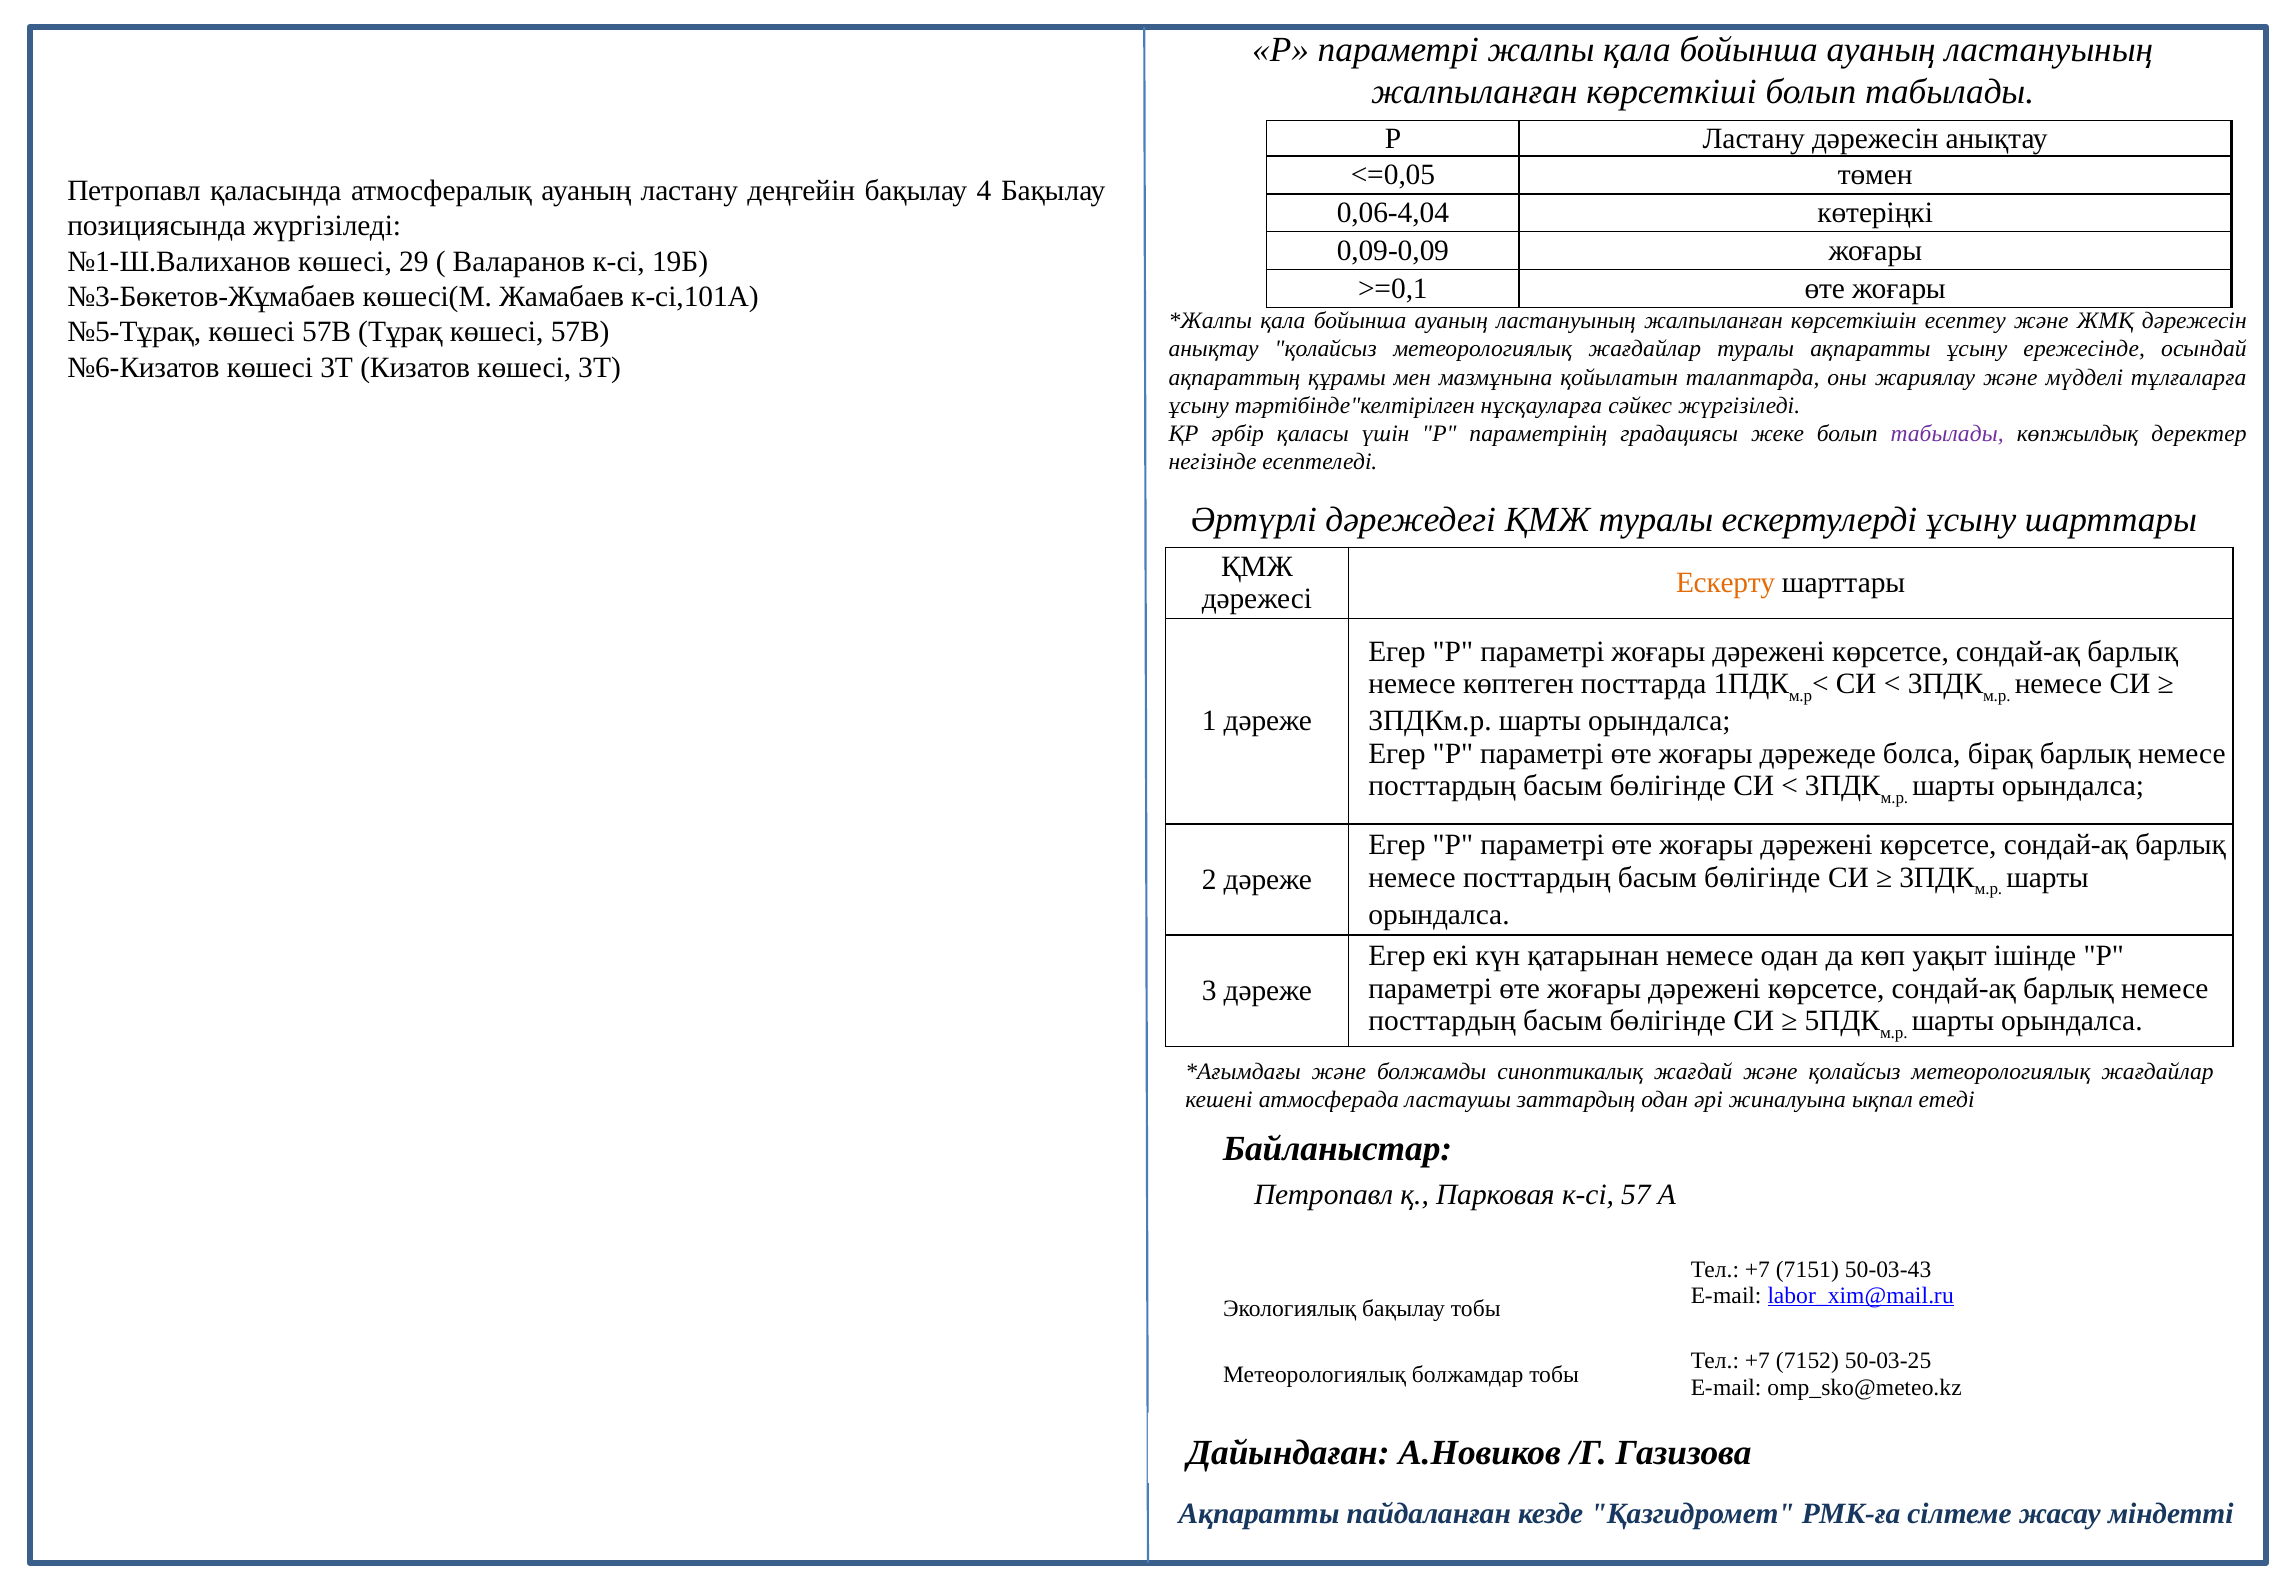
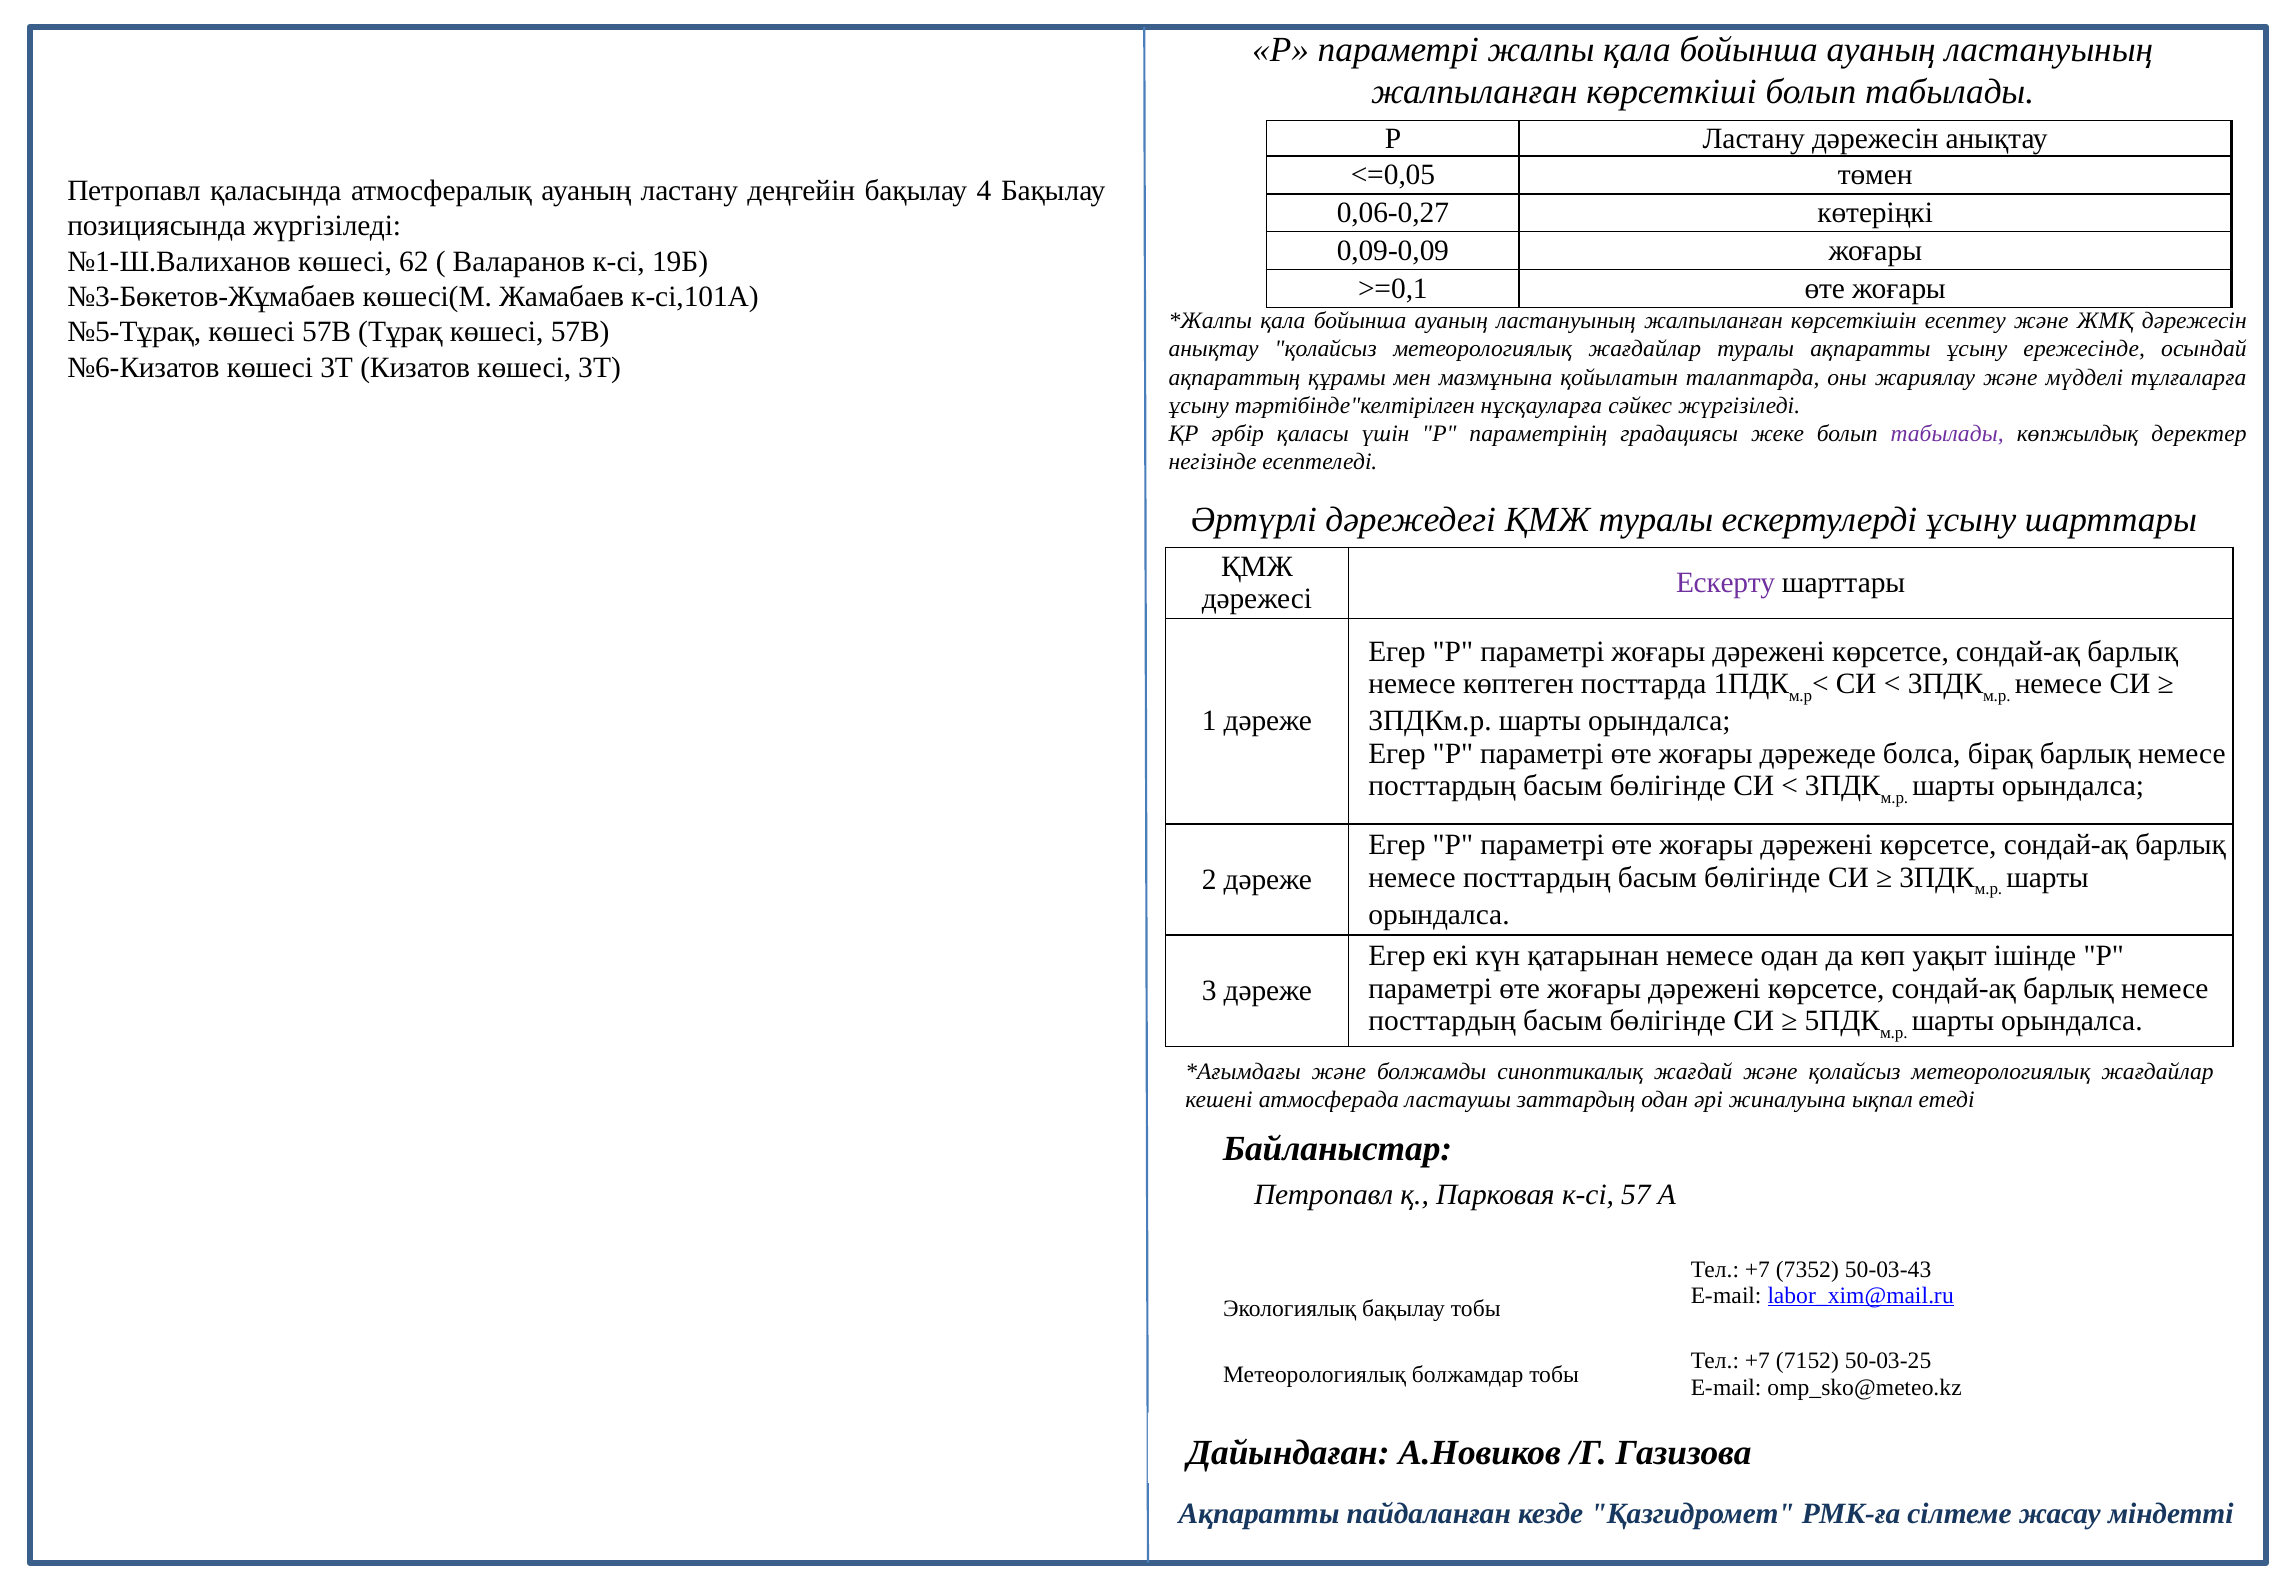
0,06-4,04: 0,06-4,04 -> 0,06-0,27
29: 29 -> 62
Ескерту colour: orange -> purple
7151: 7151 -> 7352
